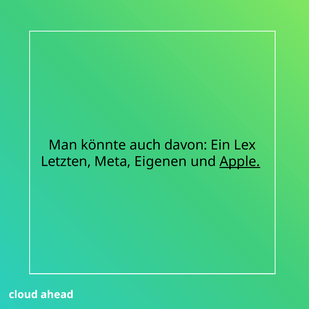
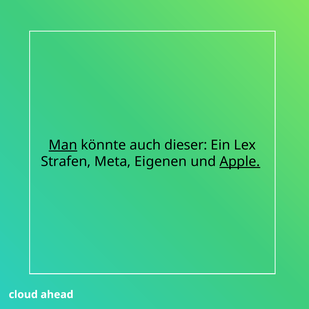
Man underline: none -> present
davon: davon -> dieser
Letzten: Letzten -> Strafen
